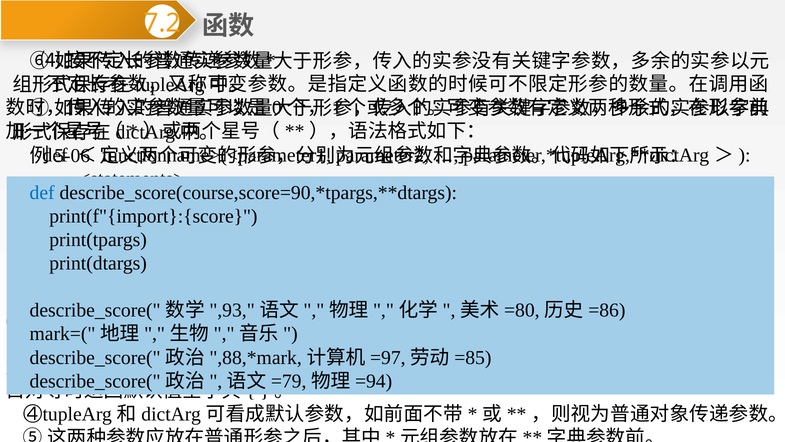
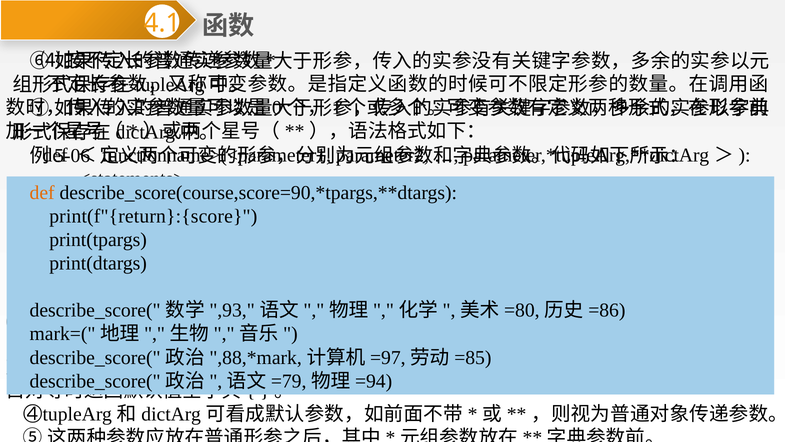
7.2: 7.2 -> 4.1
def at (42, 192) colour: blue -> orange
print(f"{import}:{score: print(f"{import}:{score -> print(f"{return}:{score
